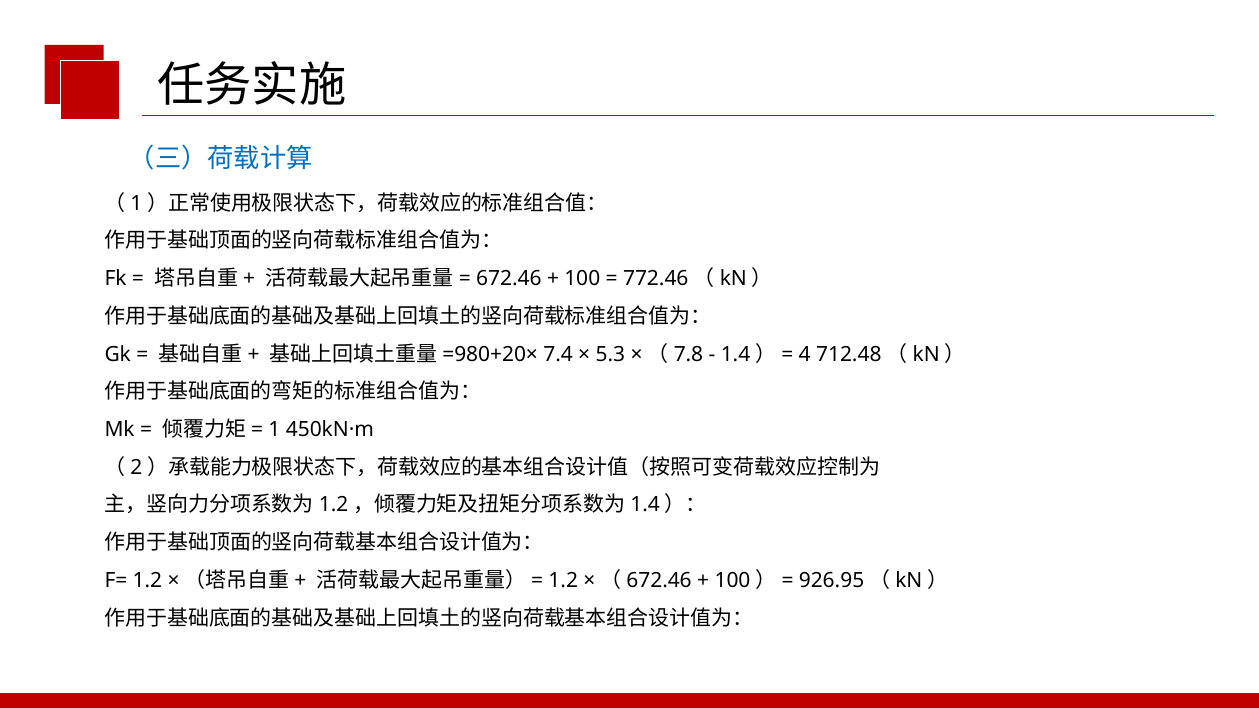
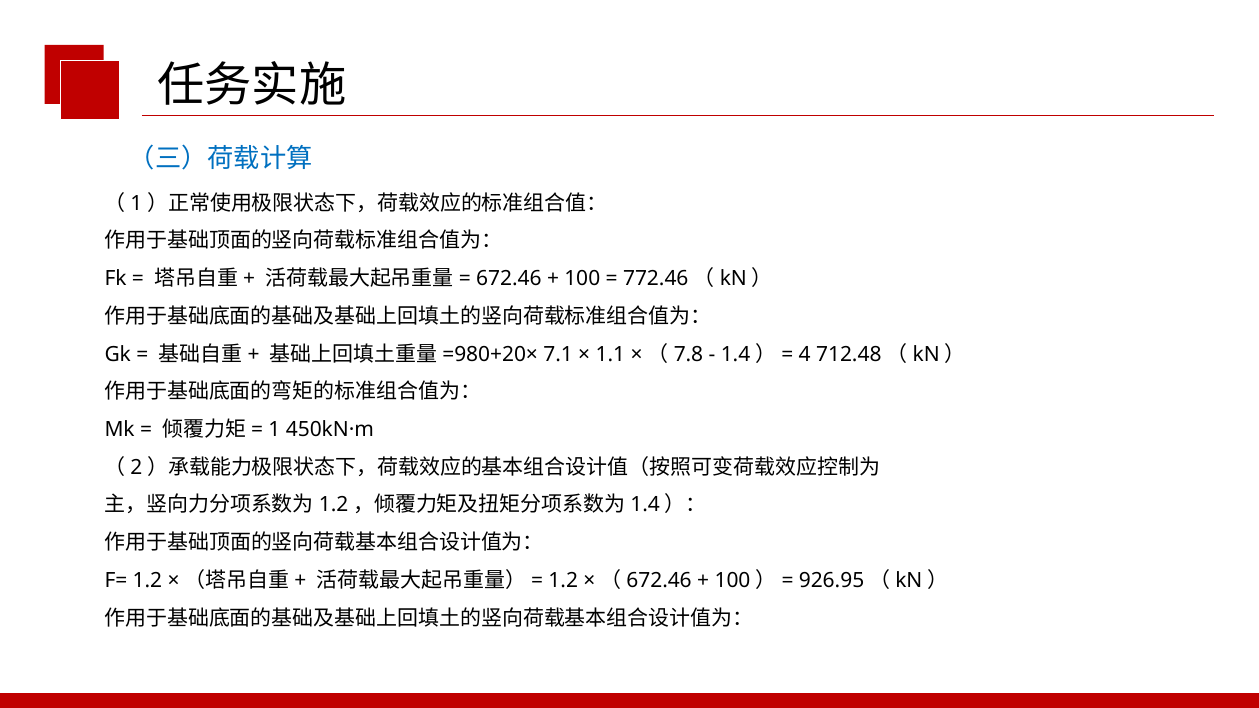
7.4: 7.4 -> 7.1
5.3: 5.3 -> 1.1
